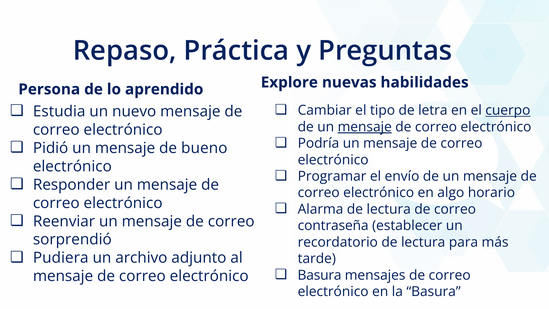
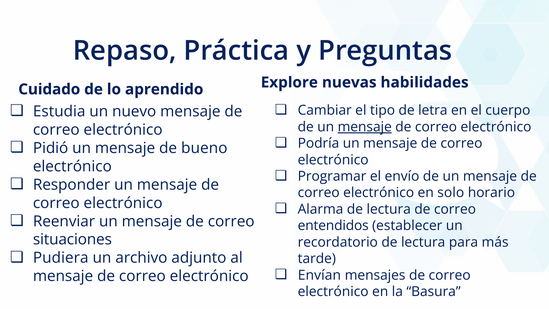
Persona: Persona -> Cuidado
cuerpo underline: present -> none
algo: algo -> solo
contraseña: contraseña -> entendidos
sorprendió: sorprendió -> situaciones
Basura at (320, 275): Basura -> Envían
